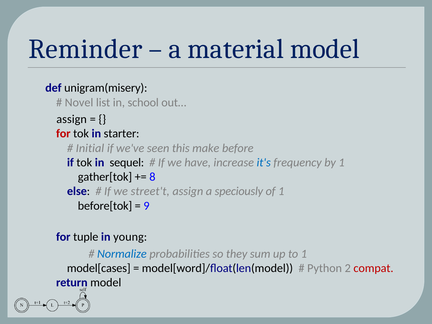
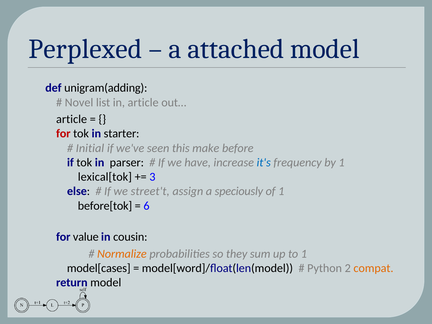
Reminder: Reminder -> Perplexed
material: material -> attached
unigram(misery: unigram(misery -> unigram(adding
in school: school -> article
assign at (72, 119): assign -> article
sequel: sequel -> parser
gather[tok: gather[tok -> lexical[tok
8: 8 -> 3
9: 9 -> 6
tuple: tuple -> value
young: young -> cousin
Normalize colour: blue -> orange
compat colour: red -> orange
